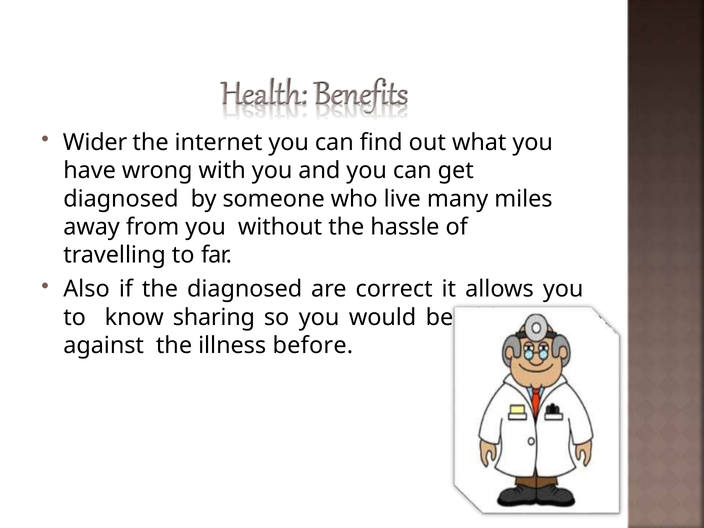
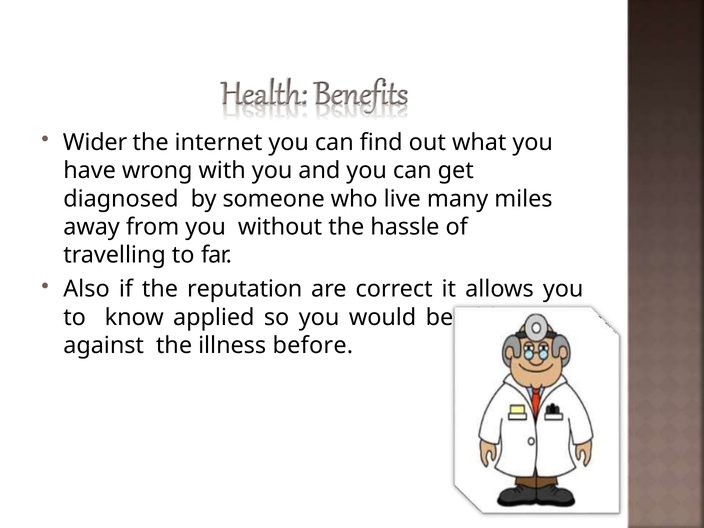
the diagnosed: diagnosed -> reputation
sharing: sharing -> applied
